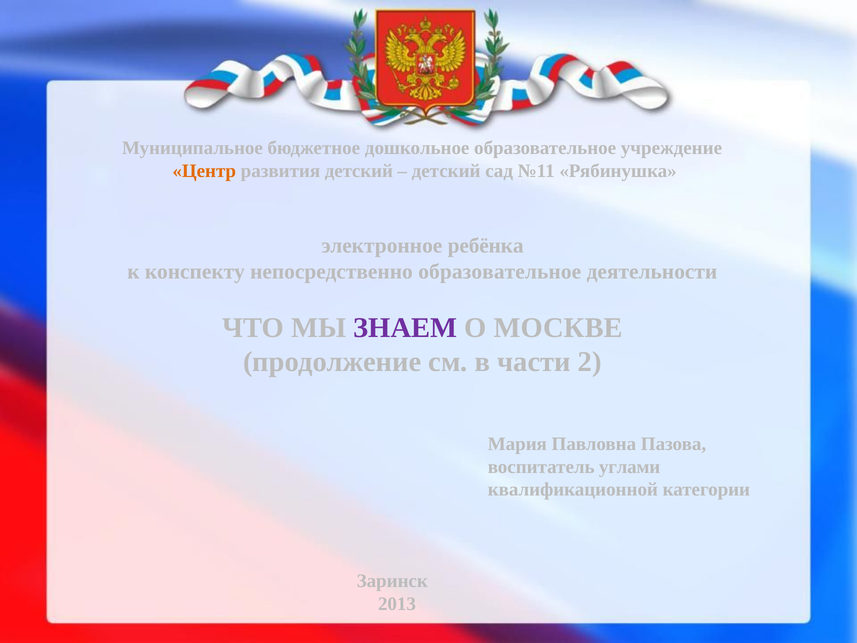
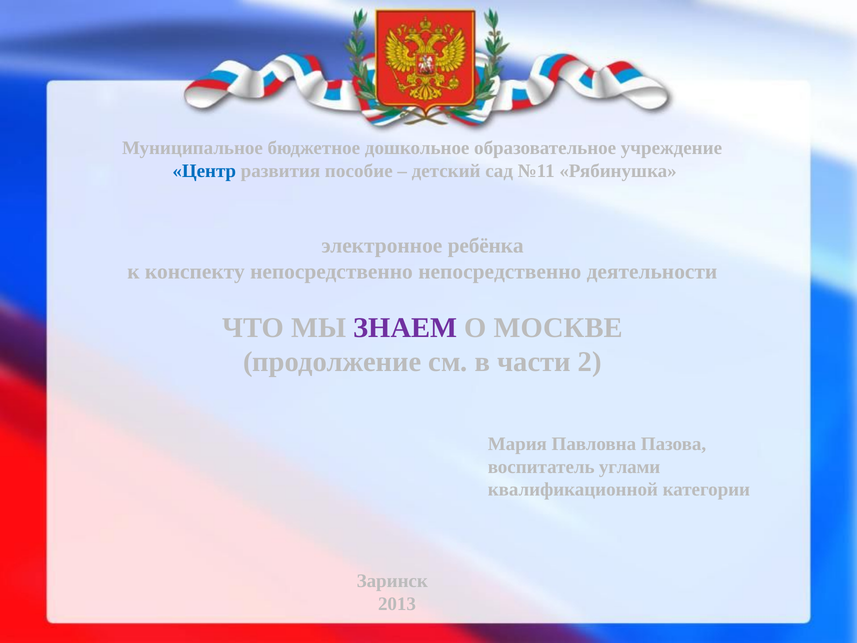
Центр colour: orange -> blue
развития детский: детский -> пособие
непосредственно образовательное: образовательное -> непосредственно
